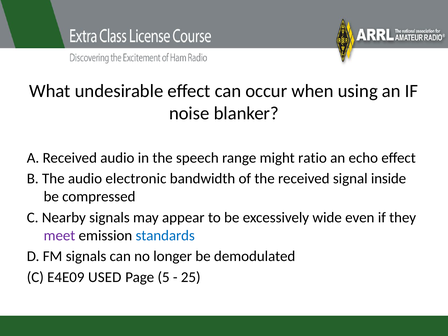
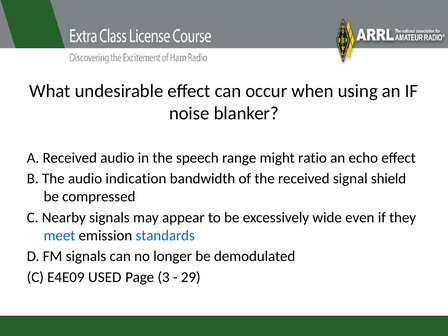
electronic: electronic -> indication
inside: inside -> shield
meet colour: purple -> blue
5: 5 -> 3
25: 25 -> 29
